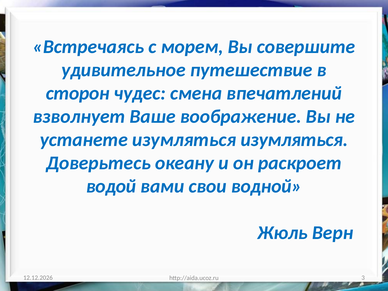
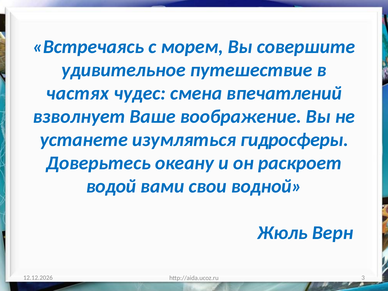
сторон: сторон -> частях
изумляться изумляться: изумляться -> гидросферы
